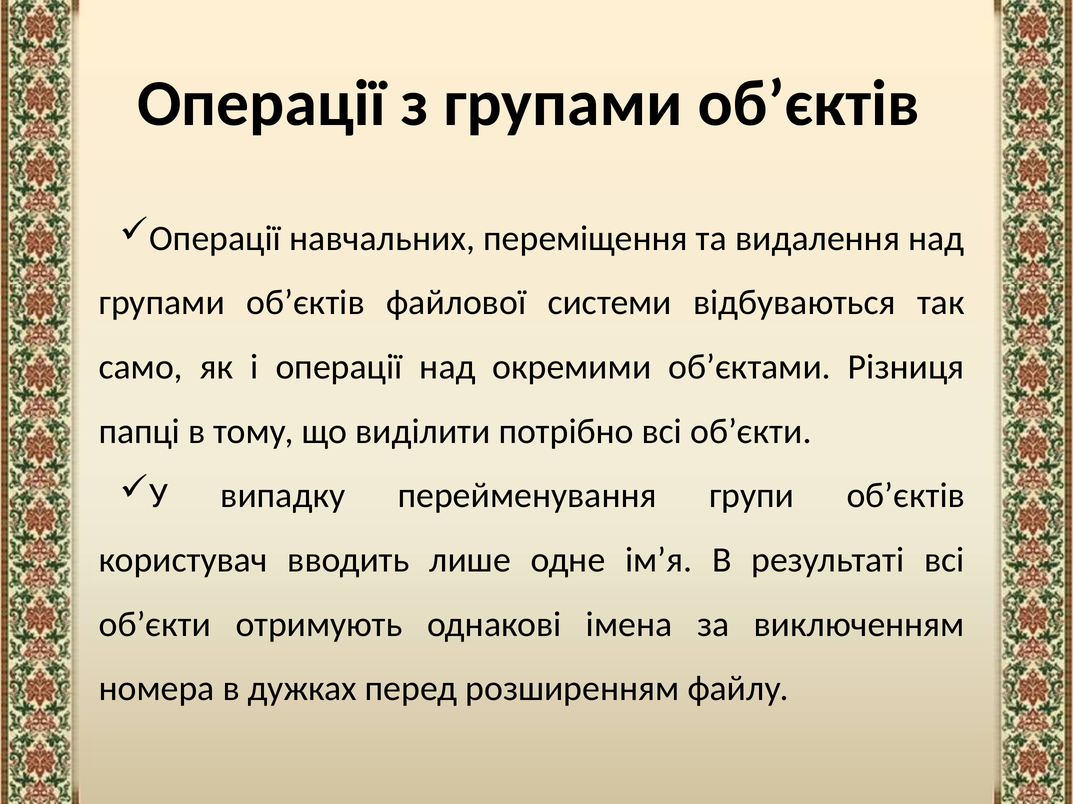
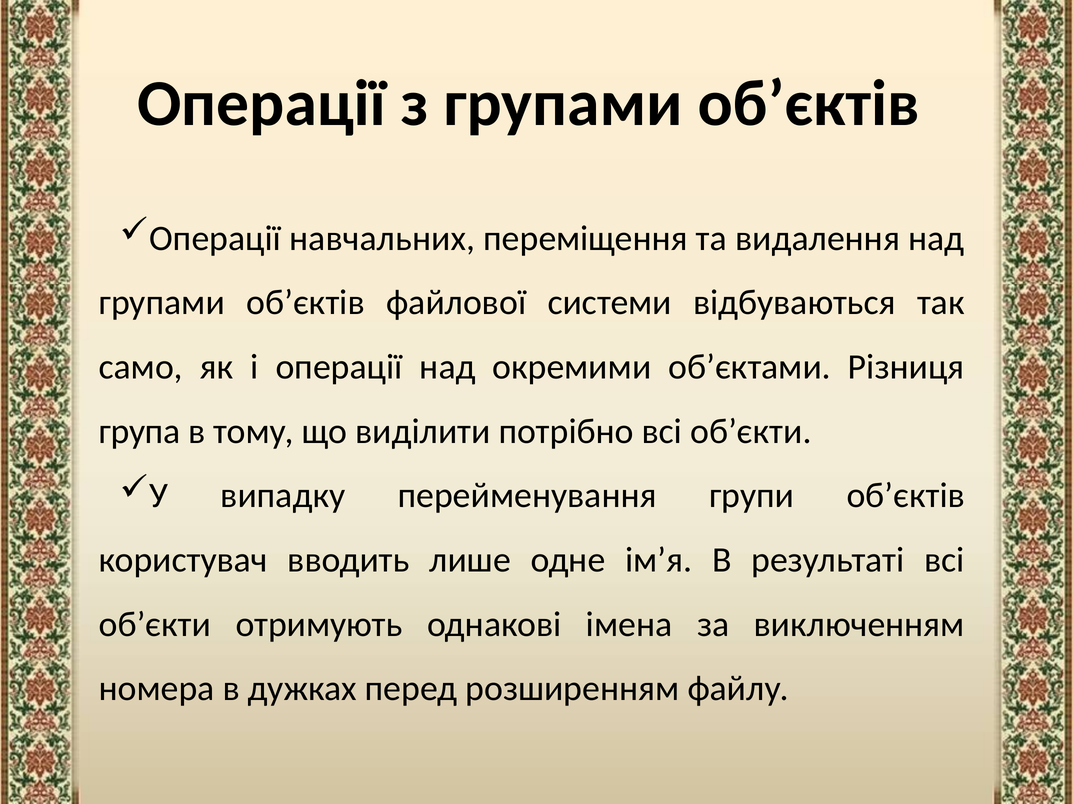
папці: папці -> група
